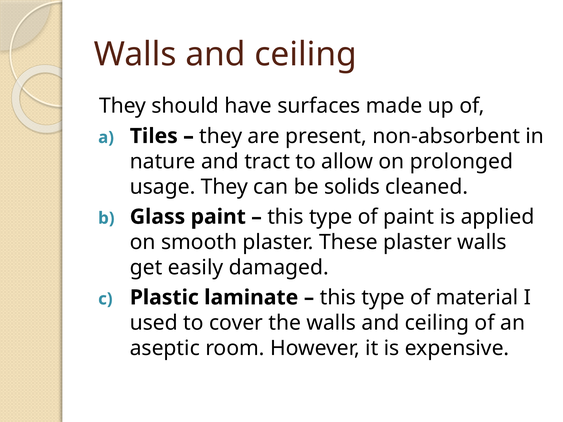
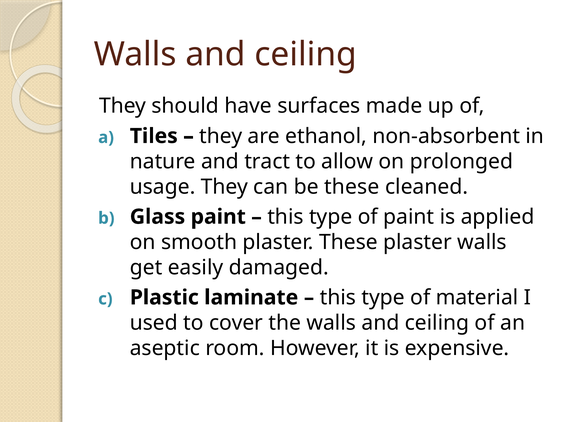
present: present -> ethanol
be solids: solids -> these
